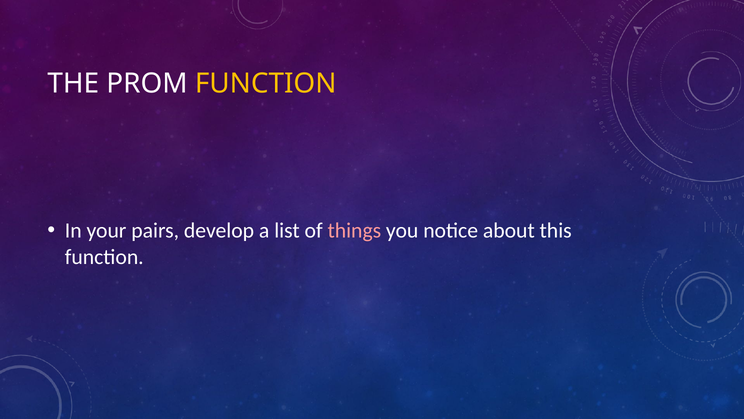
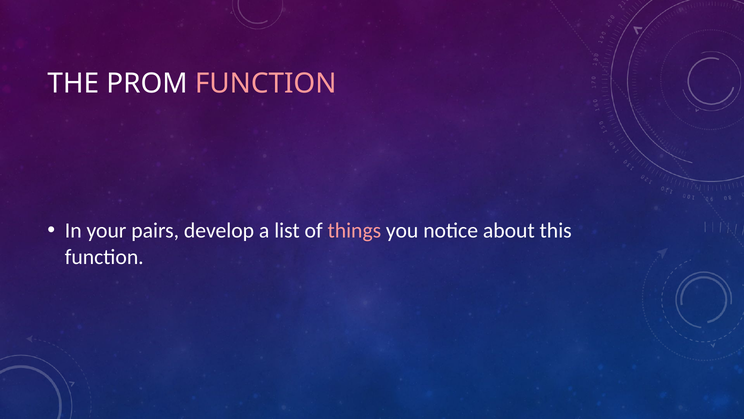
FUNCTION at (266, 84) colour: yellow -> pink
